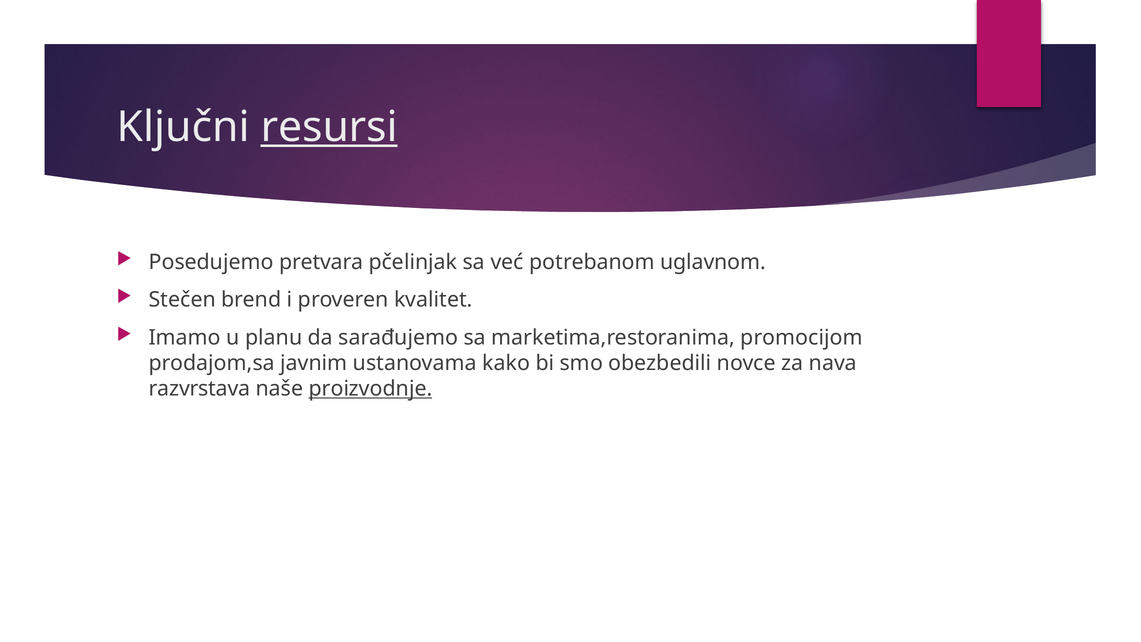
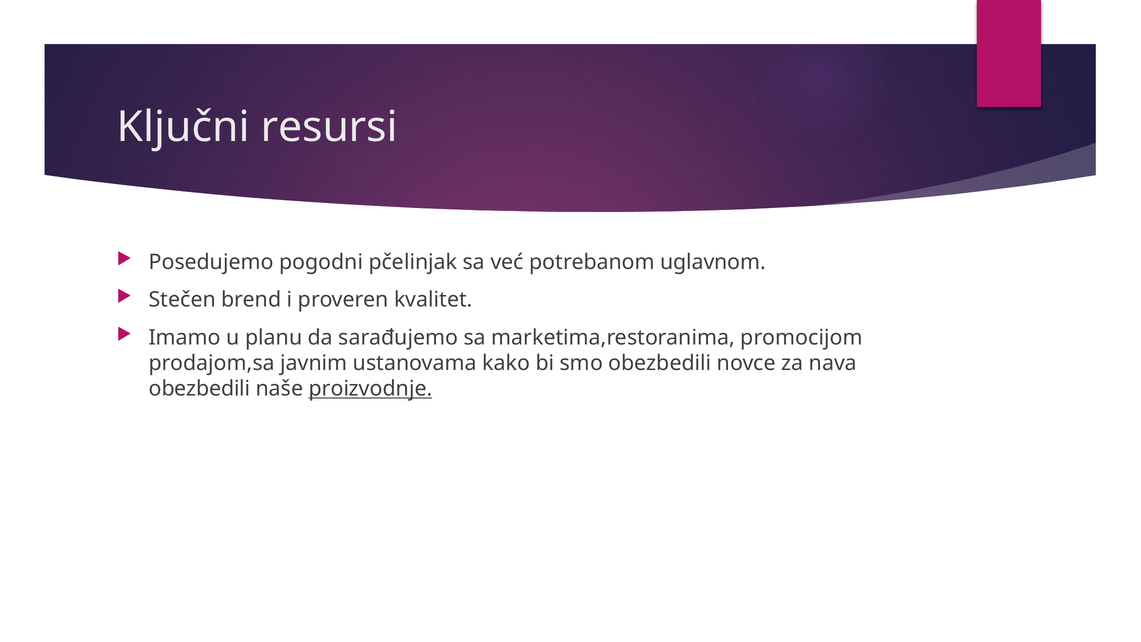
resursi underline: present -> none
pretvara: pretvara -> pogodni
razvrstava at (200, 389): razvrstava -> obezbedili
